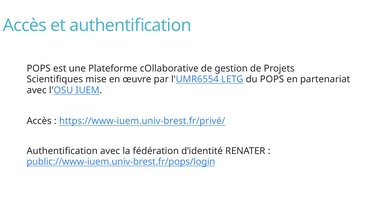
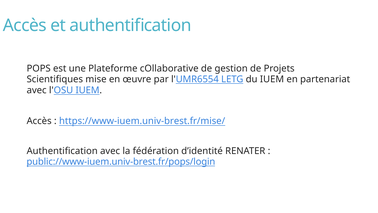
du POPS: POPS -> IUEM
https://www-iuem.univ-brest.fr/privé/: https://www-iuem.univ-brest.fr/privé/ -> https://www-iuem.univ-brest.fr/mise/
